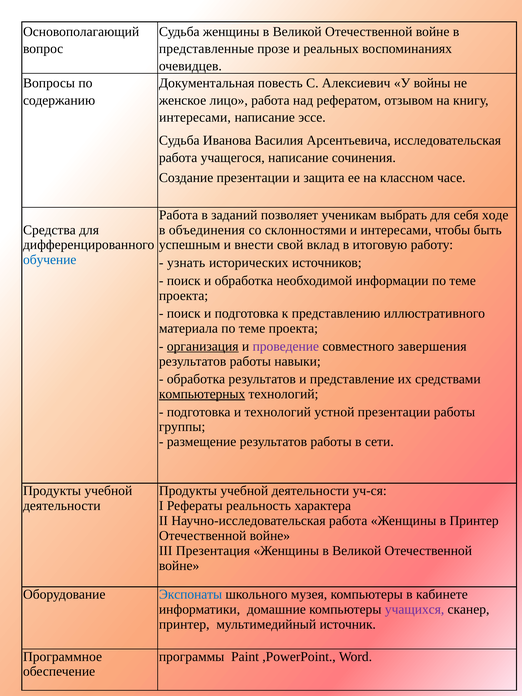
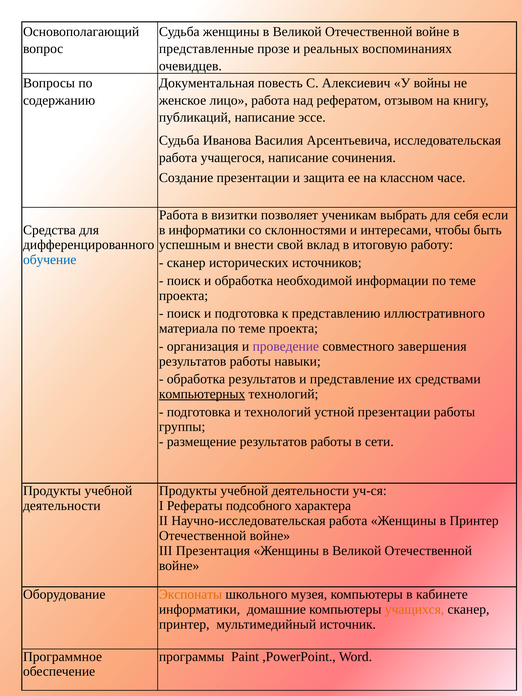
интересами at (195, 117): интересами -> публикаций
заданий: заданий -> визитки
ходе: ходе -> если
в объединения: объединения -> информатики
узнать at (186, 263): узнать -> сканер
организация underline: present -> none
реальность: реальность -> подсобного
Экспонаты colour: blue -> orange
учащихся colour: purple -> orange
